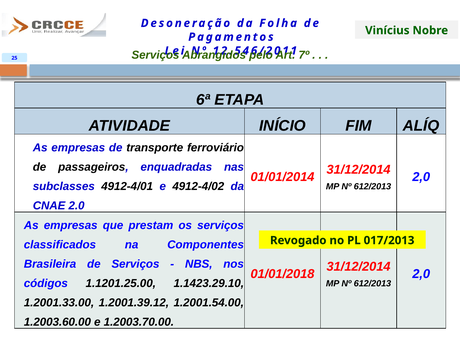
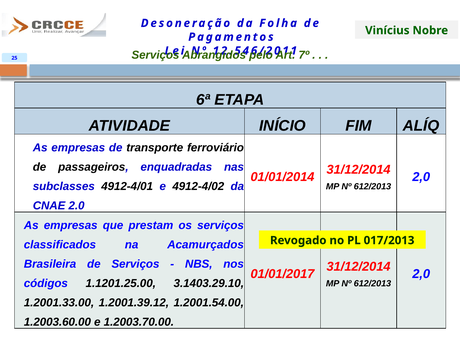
Componentes: Componentes -> Acamurçados
01/01/2018: 01/01/2018 -> 01/01/2017
1.1423.29.10: 1.1423.29.10 -> 3.1403.29.10
